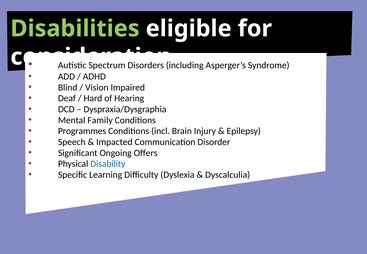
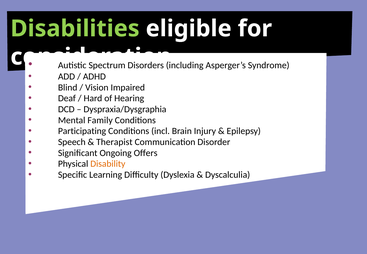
Programmes: Programmes -> Participating
Impacted: Impacted -> Therapist
Disability colour: blue -> orange
